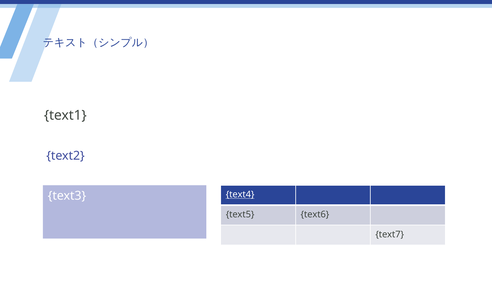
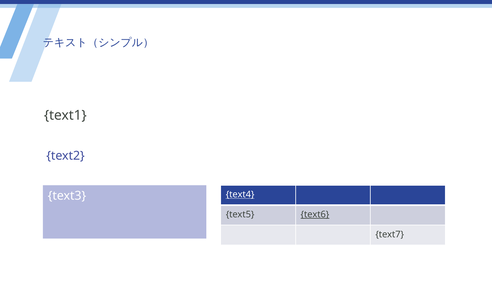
text6 underline: none -> present
